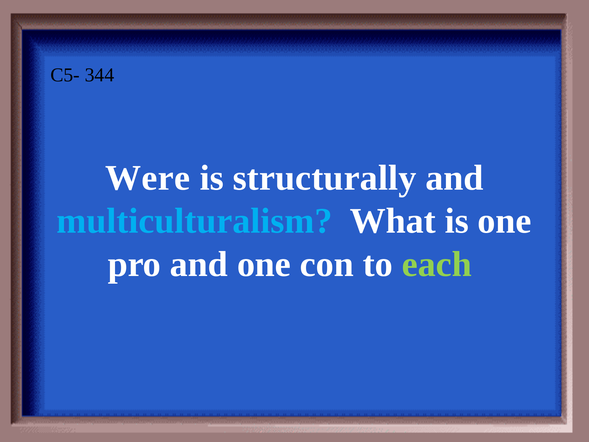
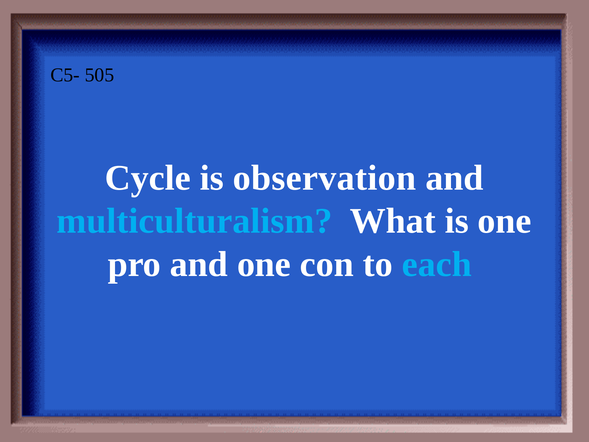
344: 344 -> 505
Were: Were -> Cycle
structurally: structurally -> observation
each colour: light green -> light blue
